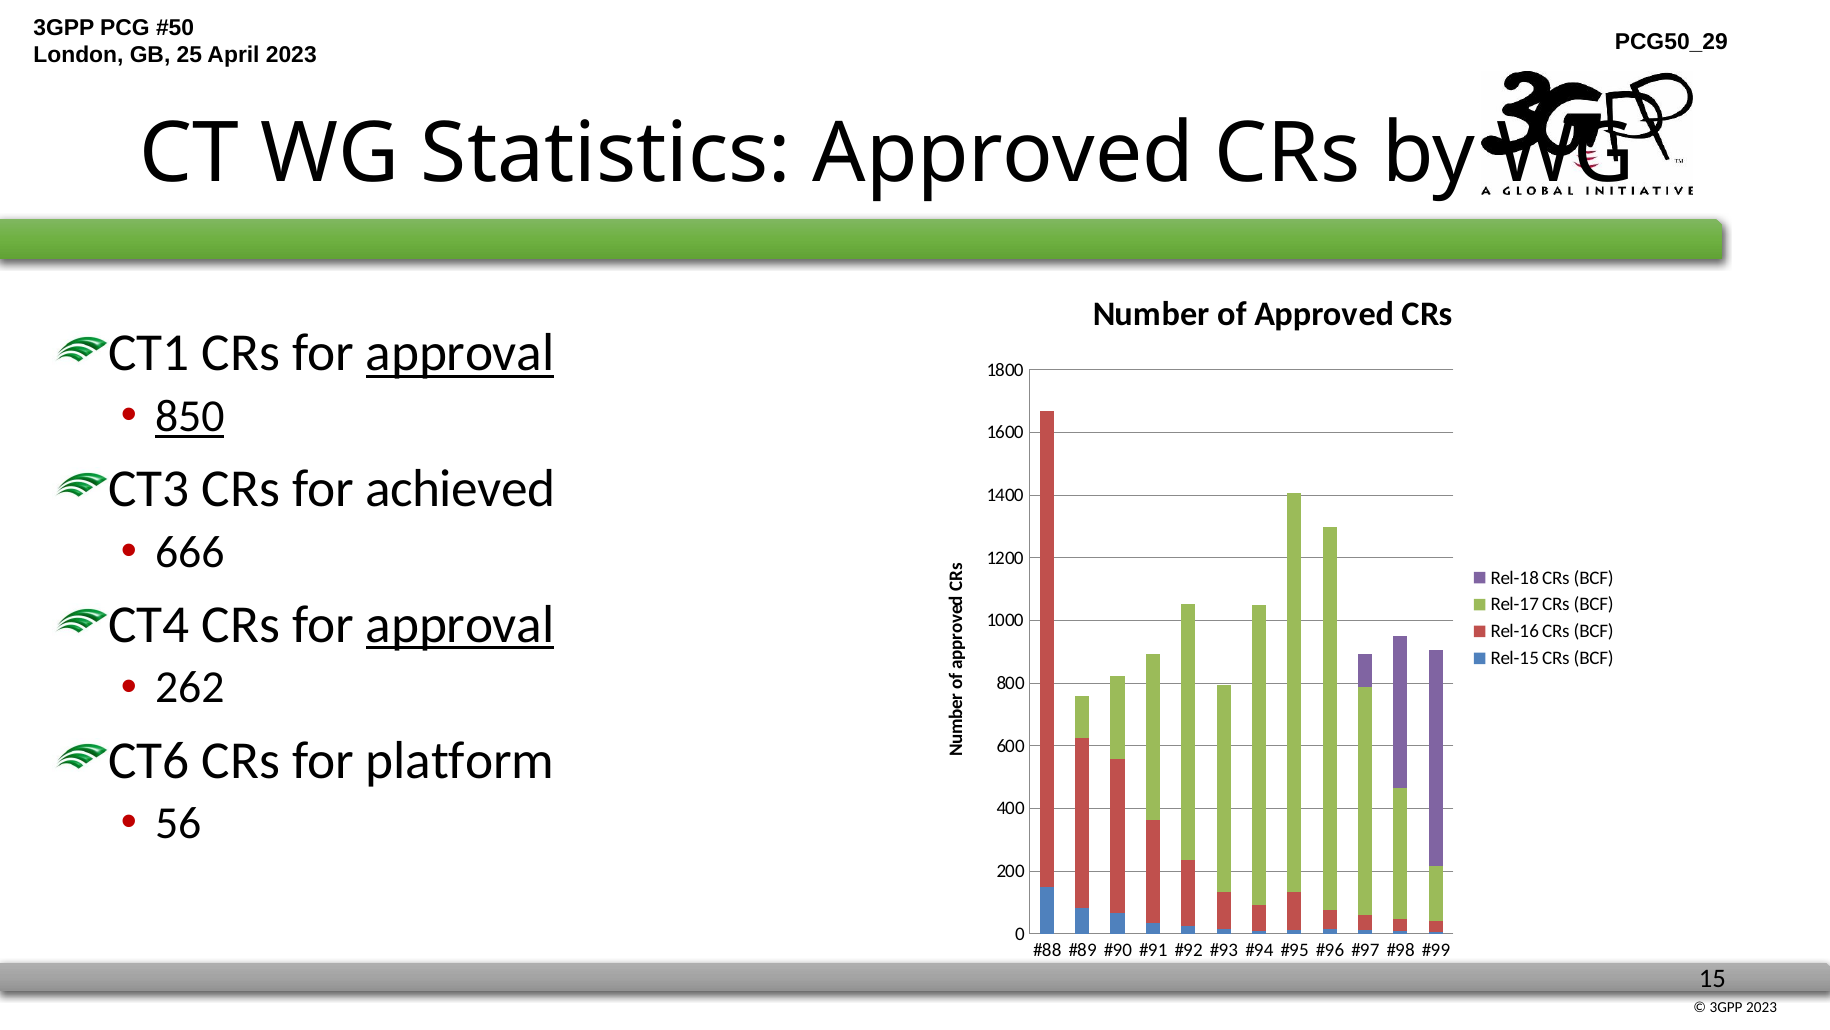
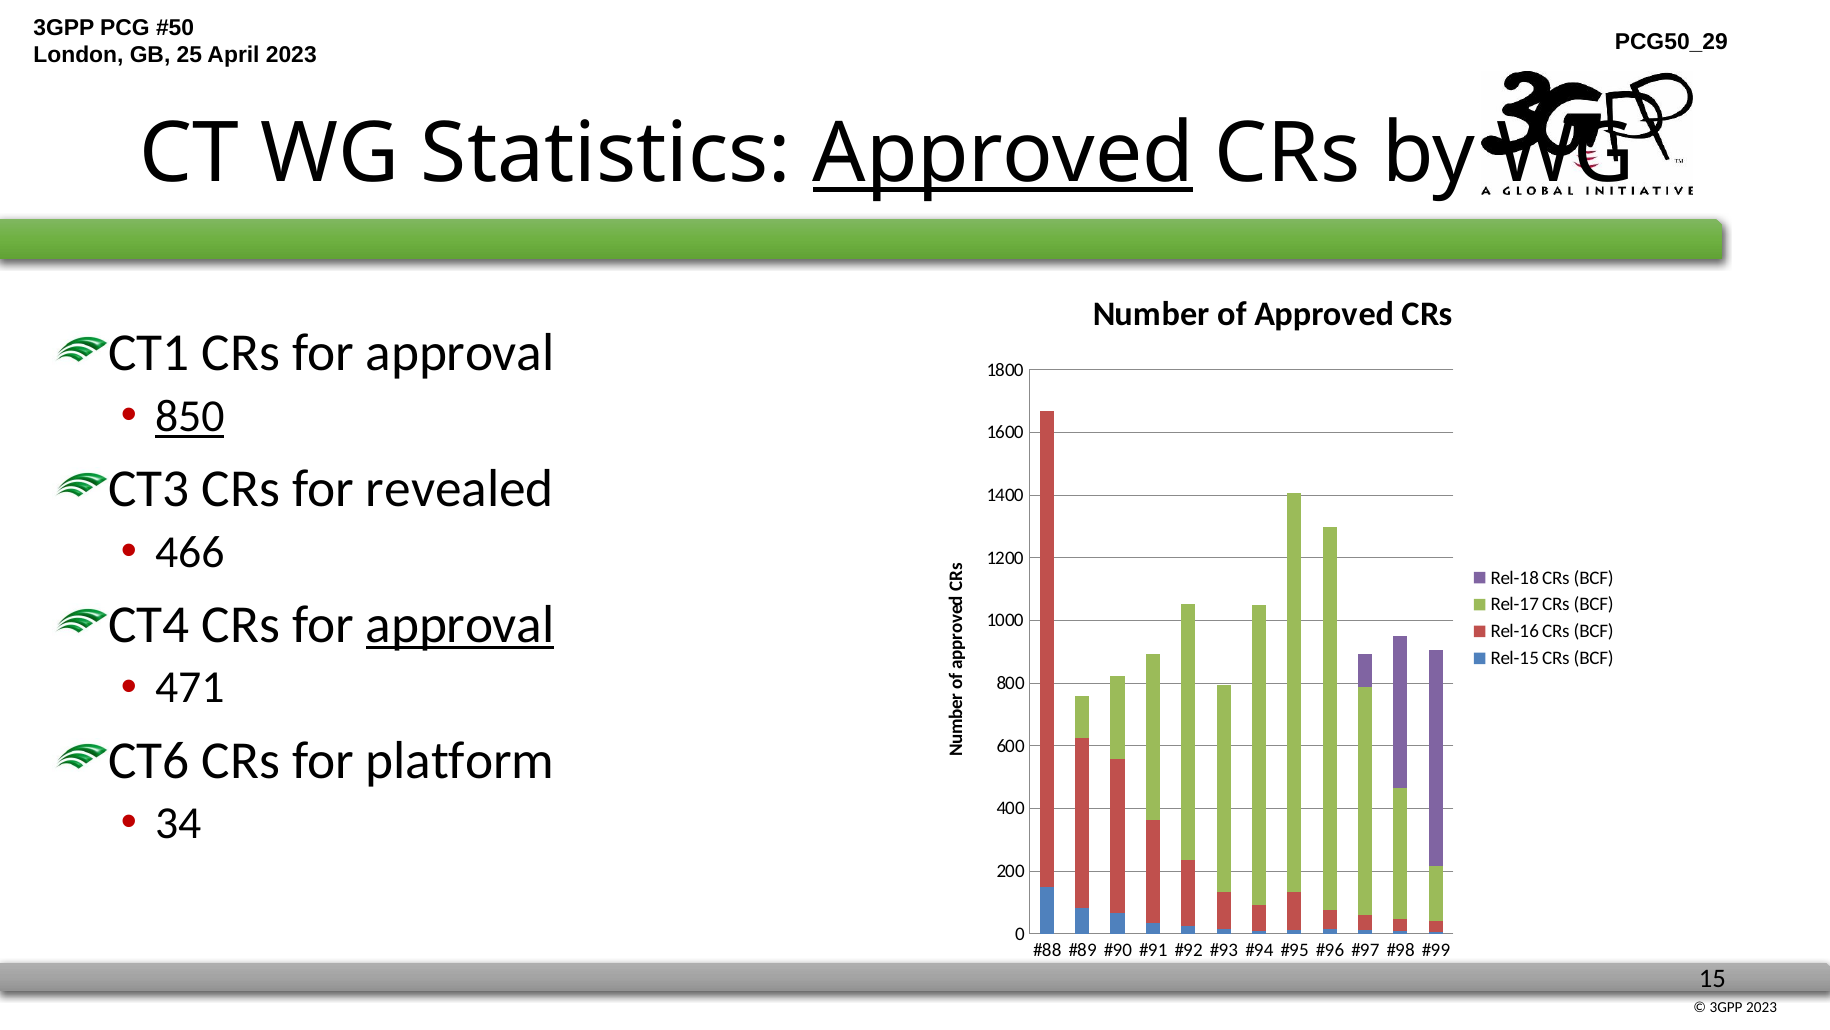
Approved at (1003, 154) underline: none -> present
approval at (460, 353) underline: present -> none
achieved: achieved -> revealed
666: 666 -> 466
262: 262 -> 471
56: 56 -> 34
